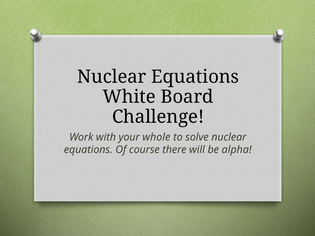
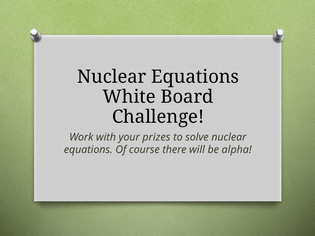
whole: whole -> prizes
